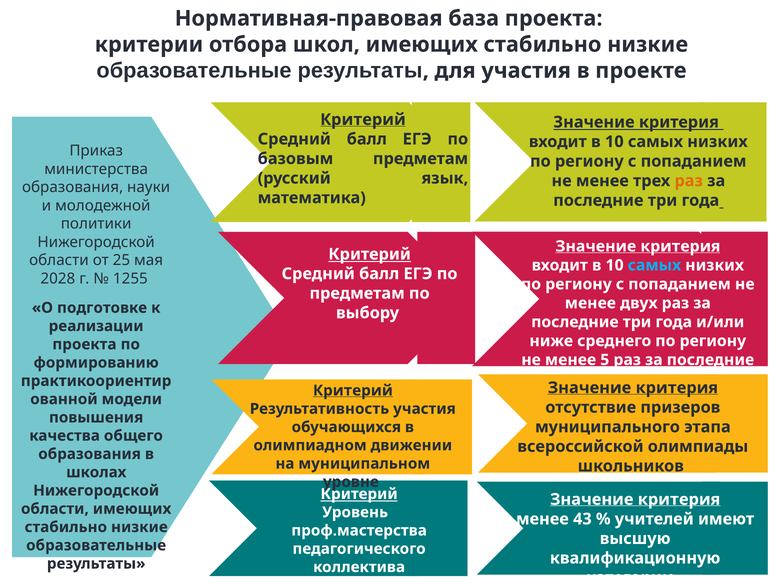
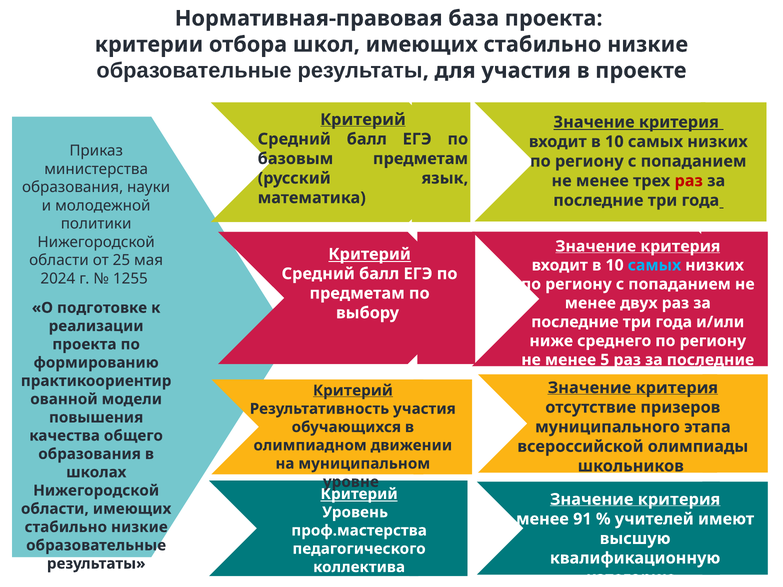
раз at (689, 181) colour: orange -> red
2028: 2028 -> 2024
43: 43 -> 91
